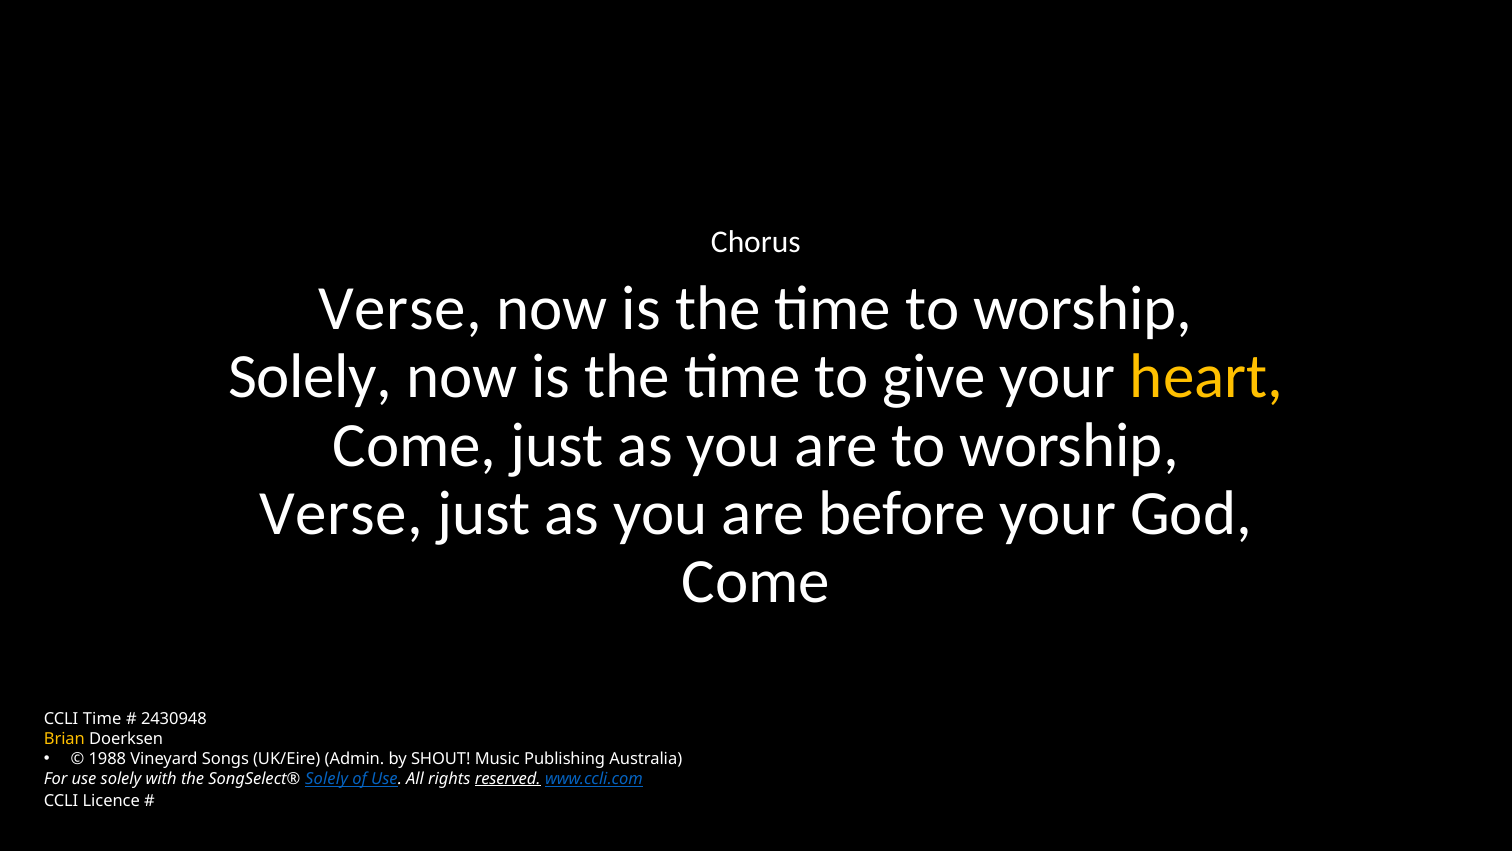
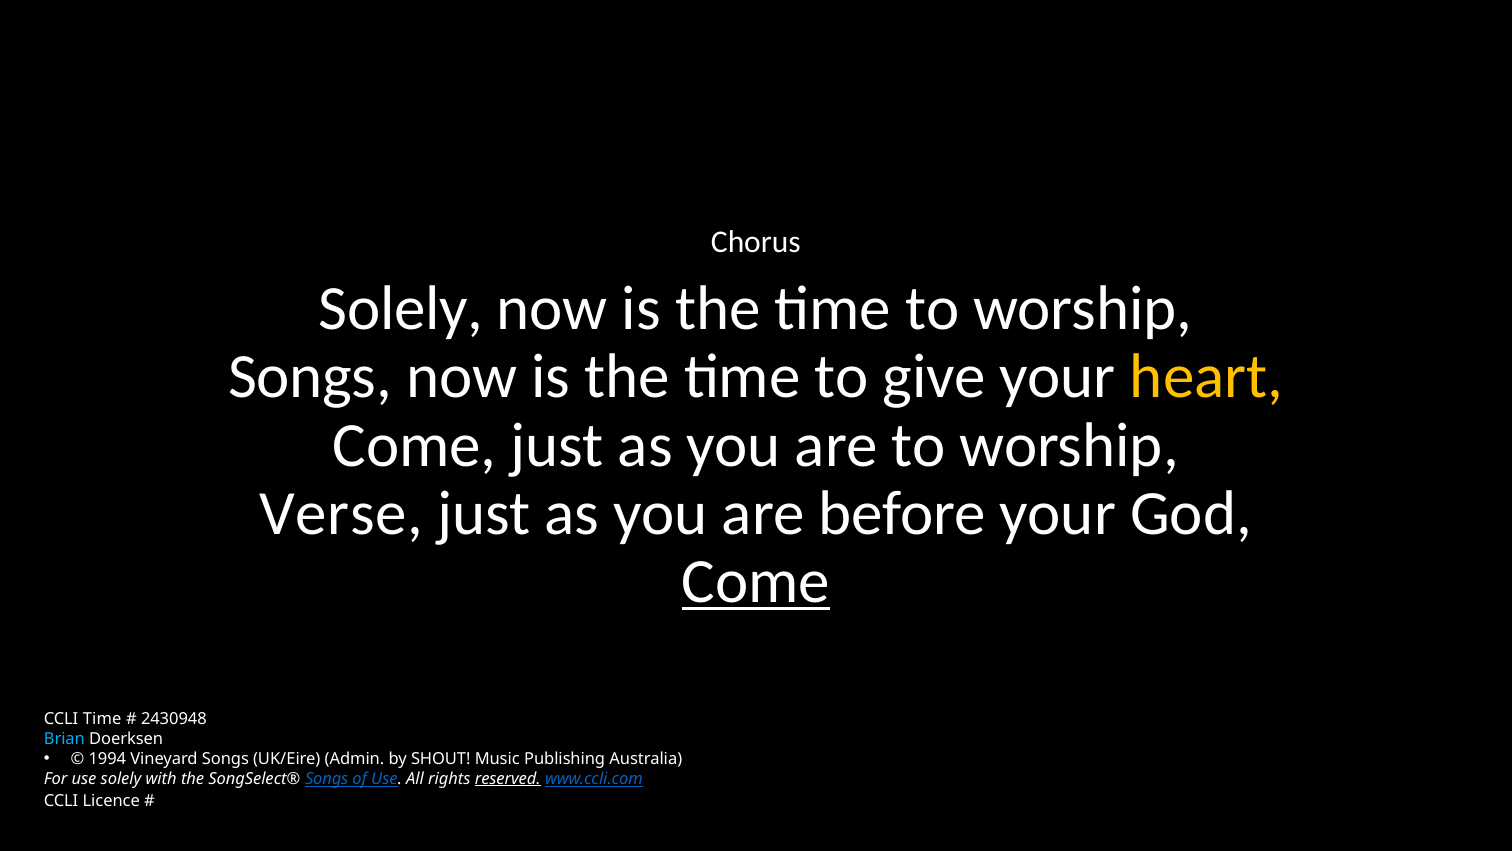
Verse at (400, 309): Verse -> Solely
Solely at (310, 377): Solely -> Songs
Come at (756, 581) underline: none -> present
Brian colour: yellow -> light blue
1988: 1988 -> 1994
SongSelect® Solely: Solely -> Songs
